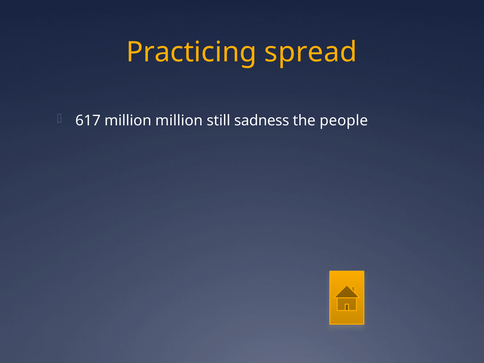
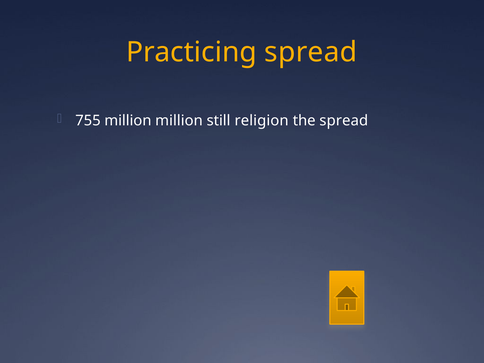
617: 617 -> 755
sadness: sadness -> religion
the people: people -> spread
